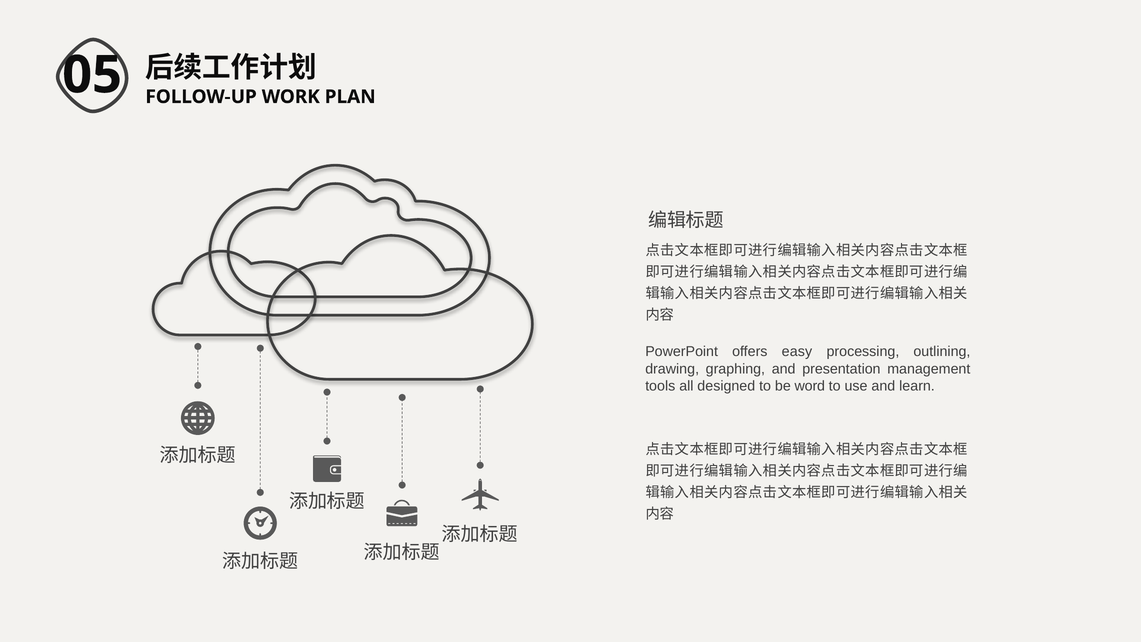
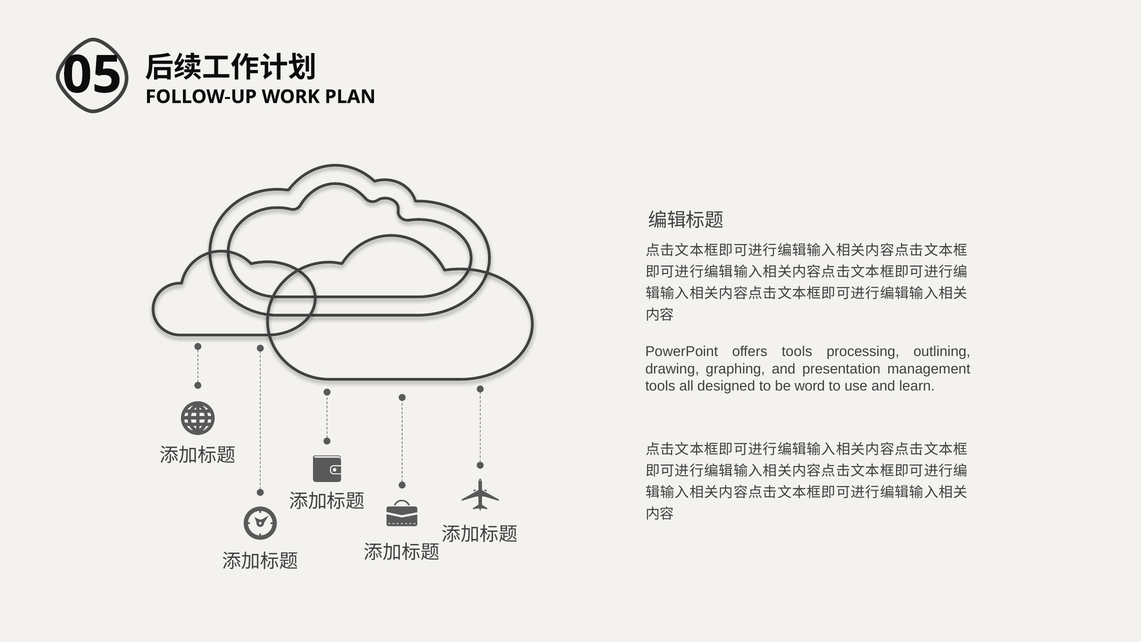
offers easy: easy -> tools
